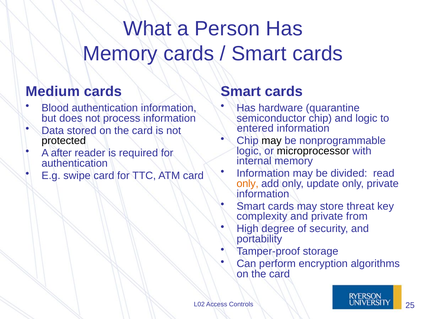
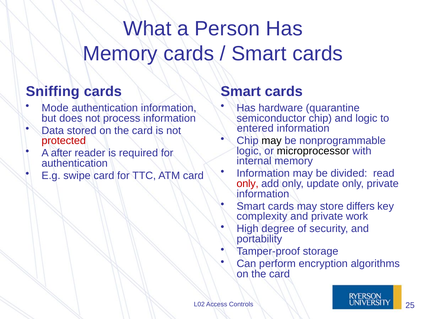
Medium: Medium -> Sniffing
Blood: Blood -> Mode
protected colour: black -> red
only at (248, 184) colour: orange -> red
threat: threat -> differs
from: from -> work
